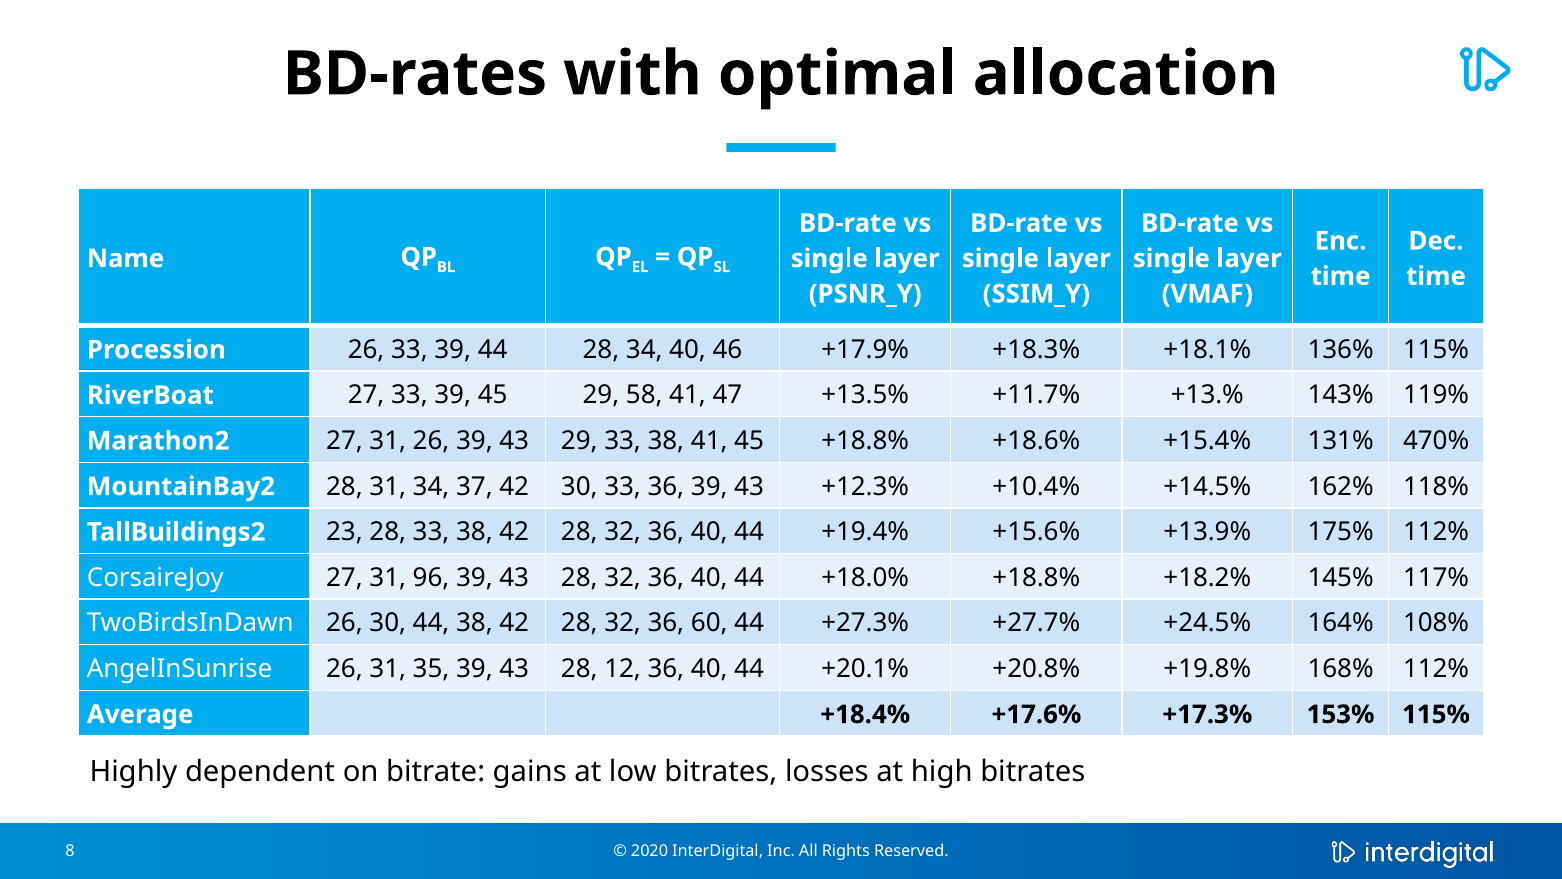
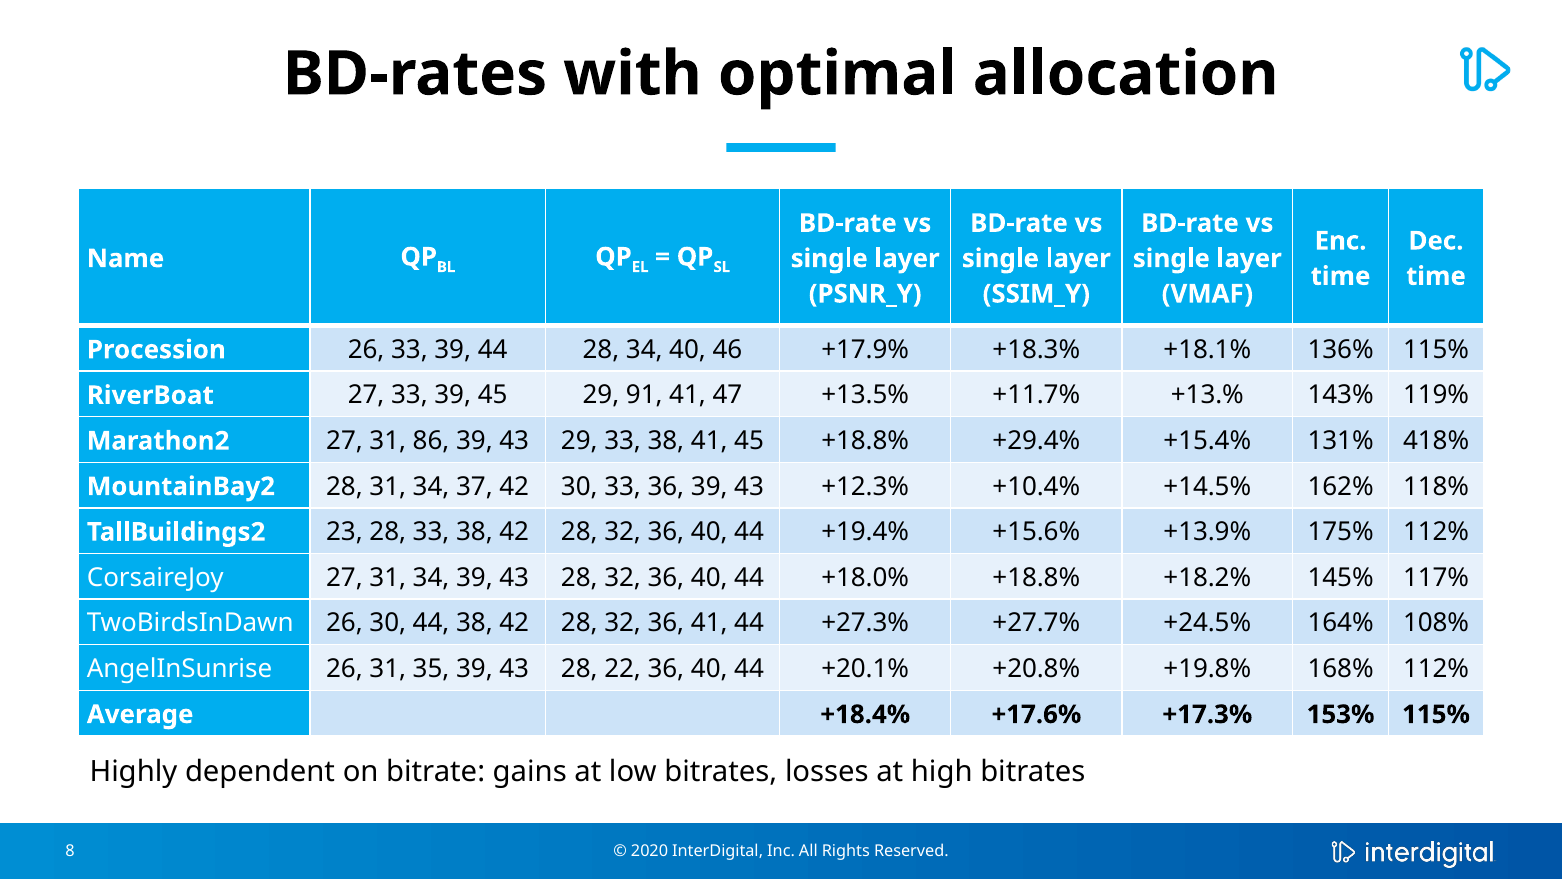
58: 58 -> 91
31 26: 26 -> 86
+18.6%: +18.6% -> +29.4%
470%: 470% -> 418%
27 31 96: 96 -> 34
36 60: 60 -> 41
12: 12 -> 22
